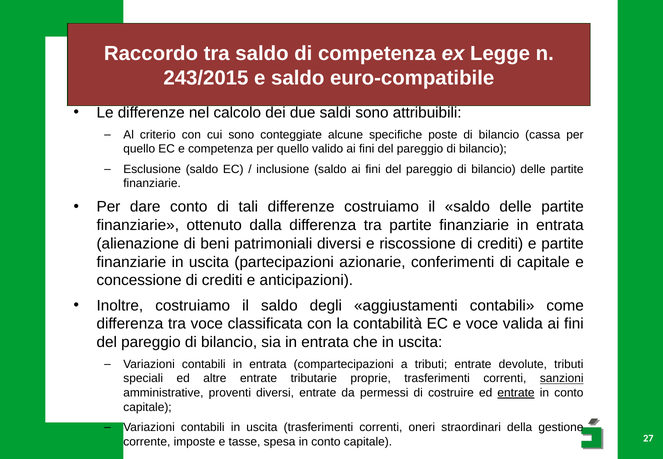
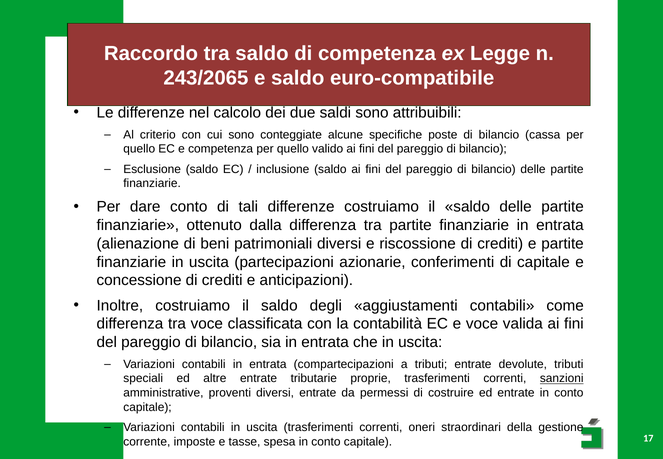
243/2015: 243/2015 -> 243/2065
entrate at (516, 393) underline: present -> none
27: 27 -> 17
